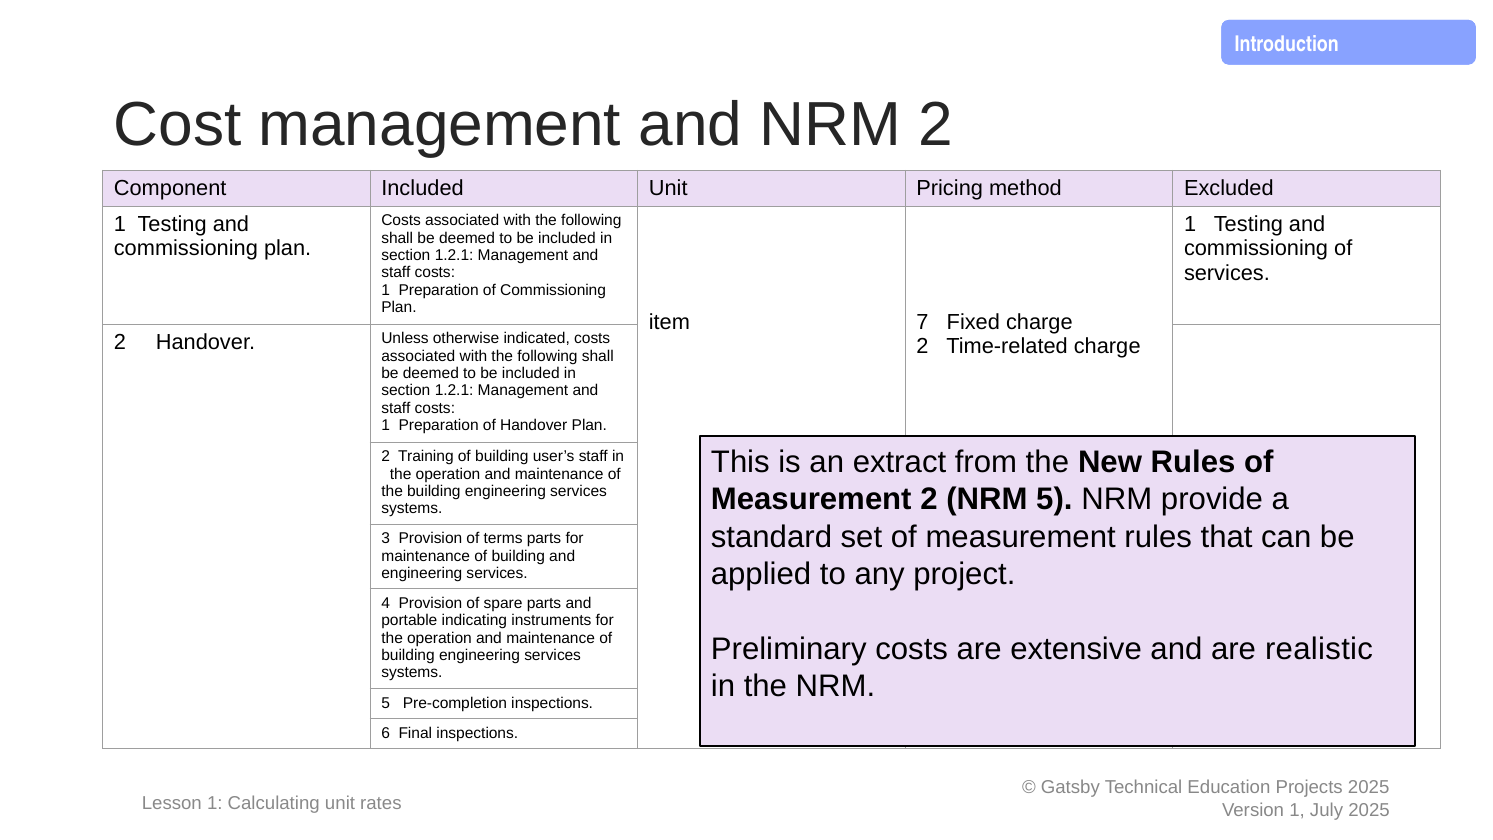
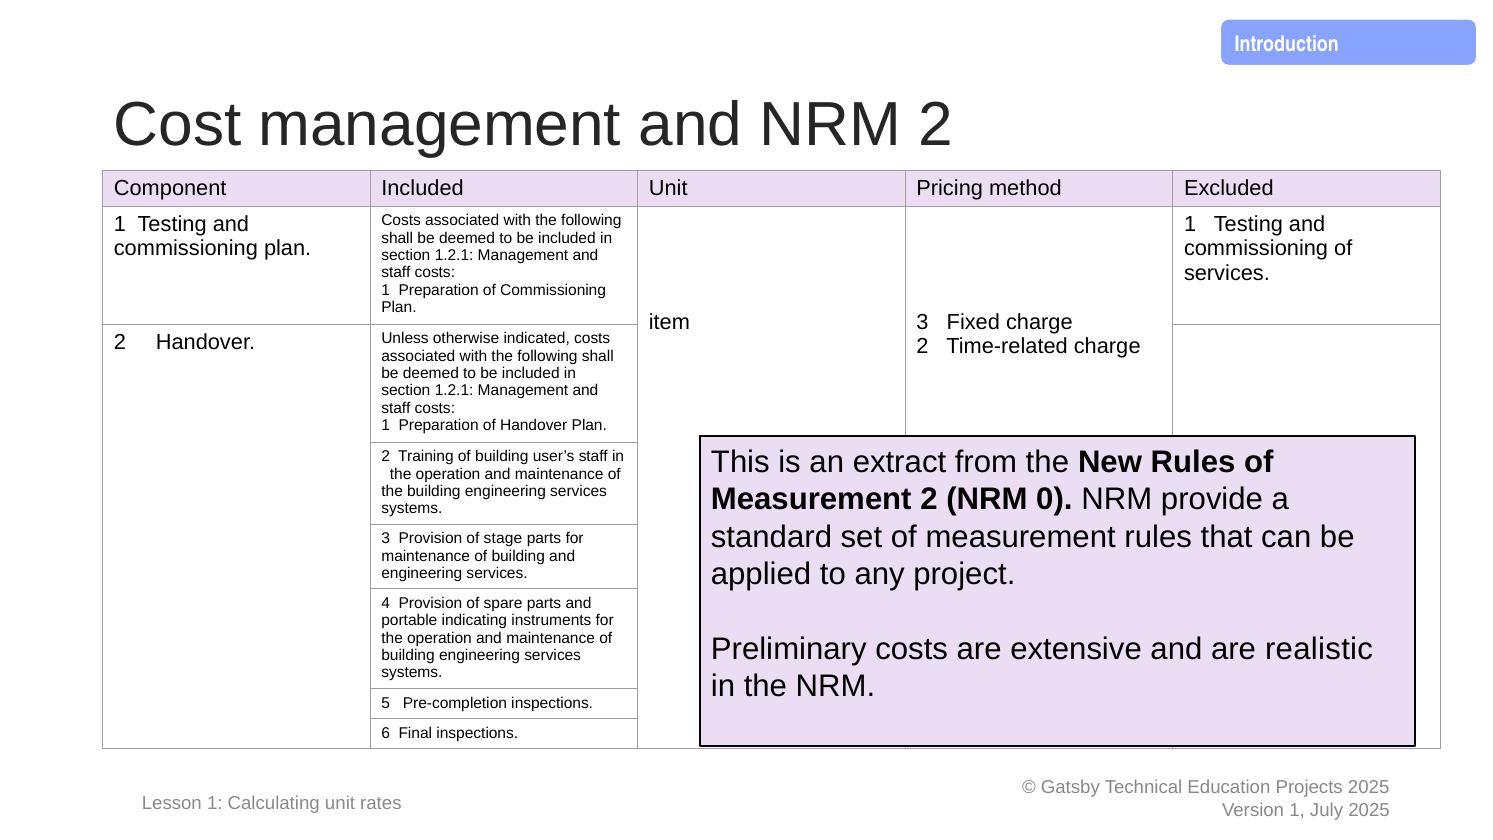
item 7: 7 -> 3
NRM 5: 5 -> 0
terms: terms -> stage
